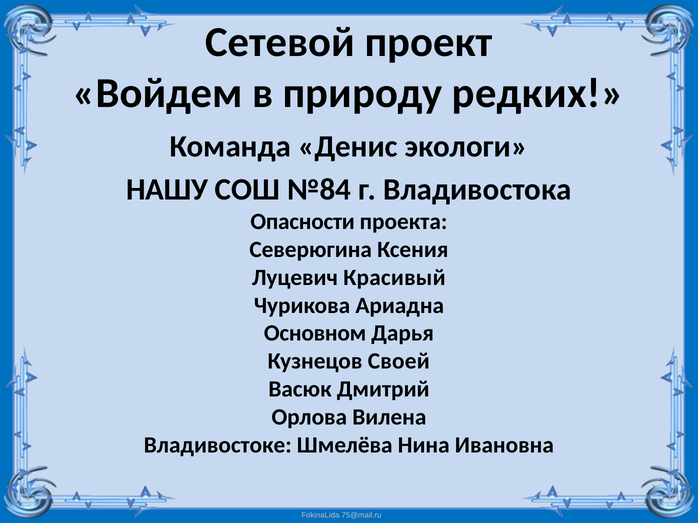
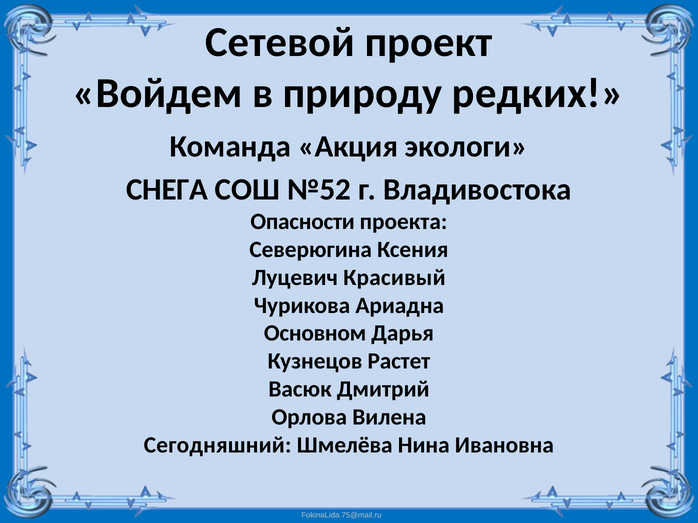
Денис: Денис -> Акция
НАШУ: НАШУ -> СНЕГА
№84: №84 -> №52
Своей: Своей -> Растет
Владивостоке: Владивостоке -> Сегодняшний
